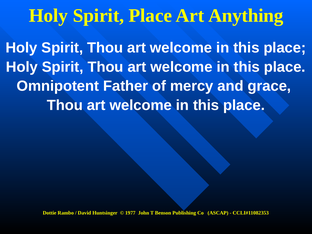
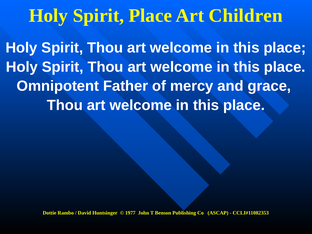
Anything: Anything -> Children
